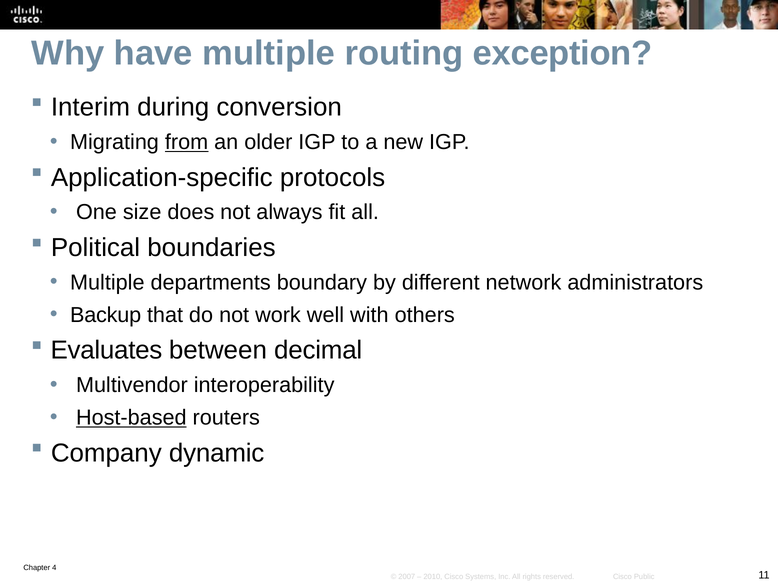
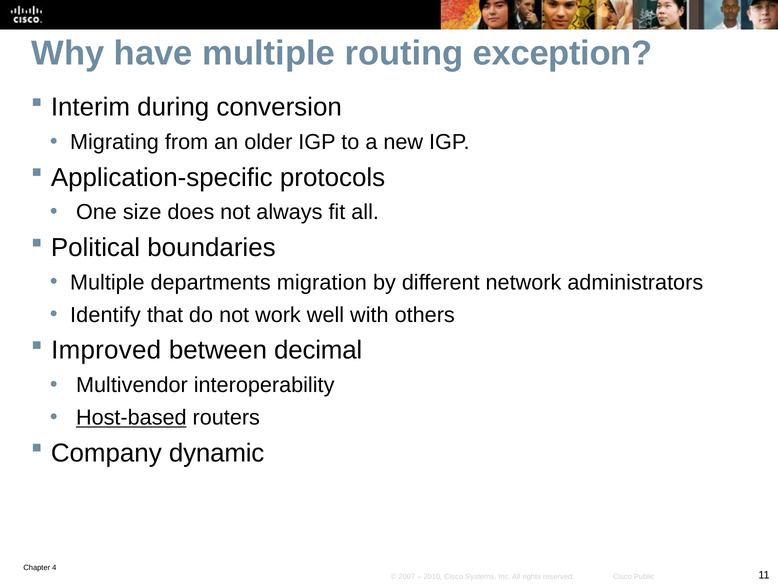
from underline: present -> none
boundary: boundary -> migration
Backup: Backup -> Identify
Evaluates: Evaluates -> Improved
